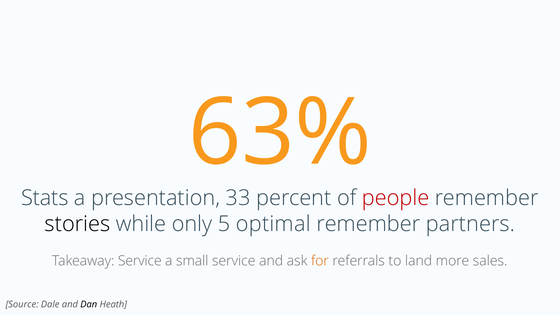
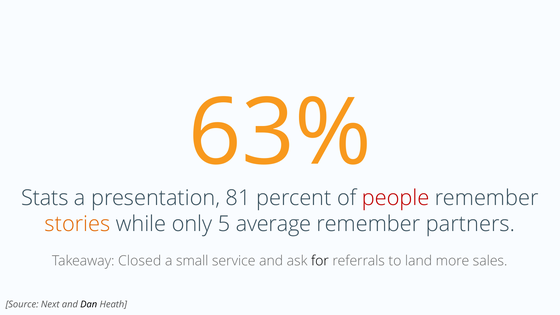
33: 33 -> 81
stories colour: black -> orange
optimal: optimal -> average
Takeaway Service: Service -> Closed
for colour: orange -> black
Dale: Dale -> Next
